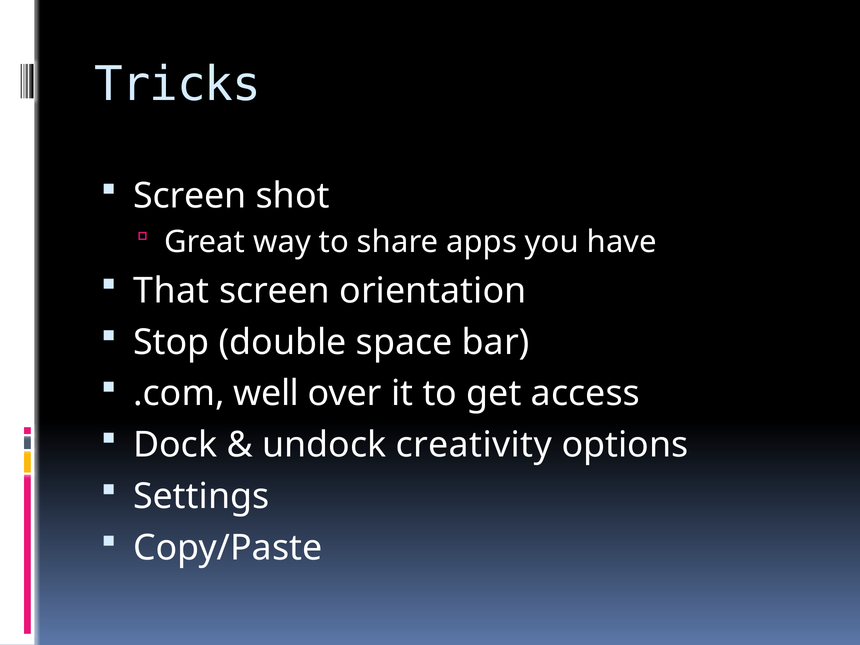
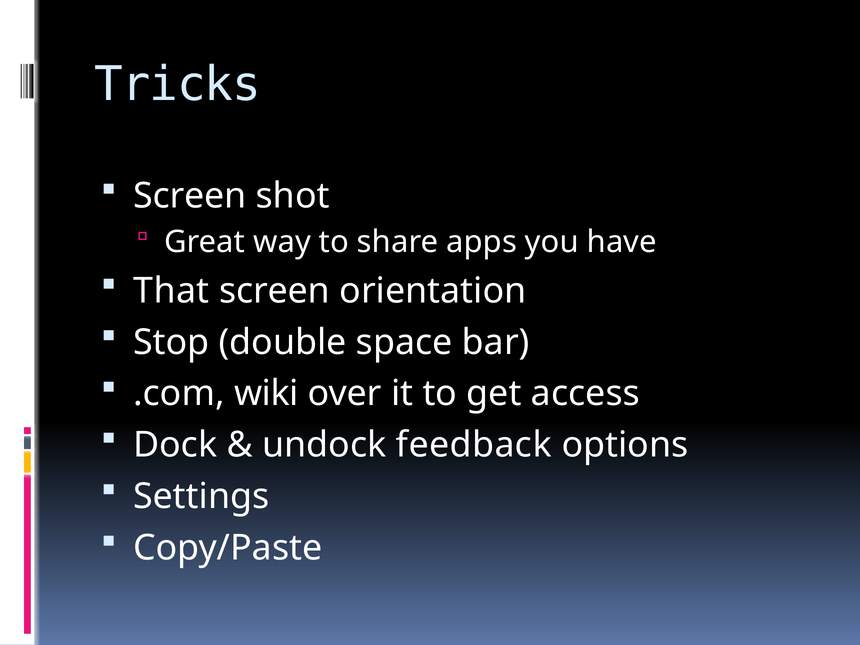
well: well -> wiki
creativity: creativity -> feedback
